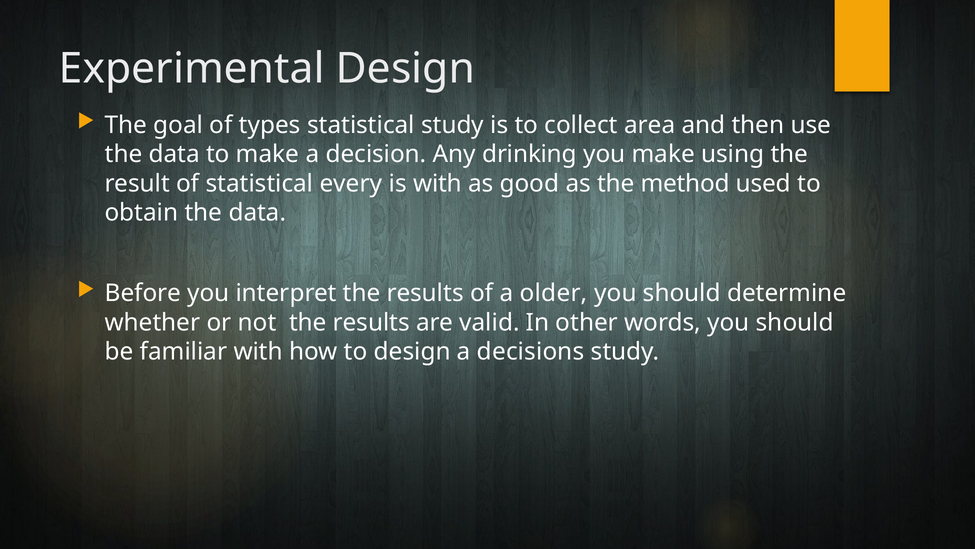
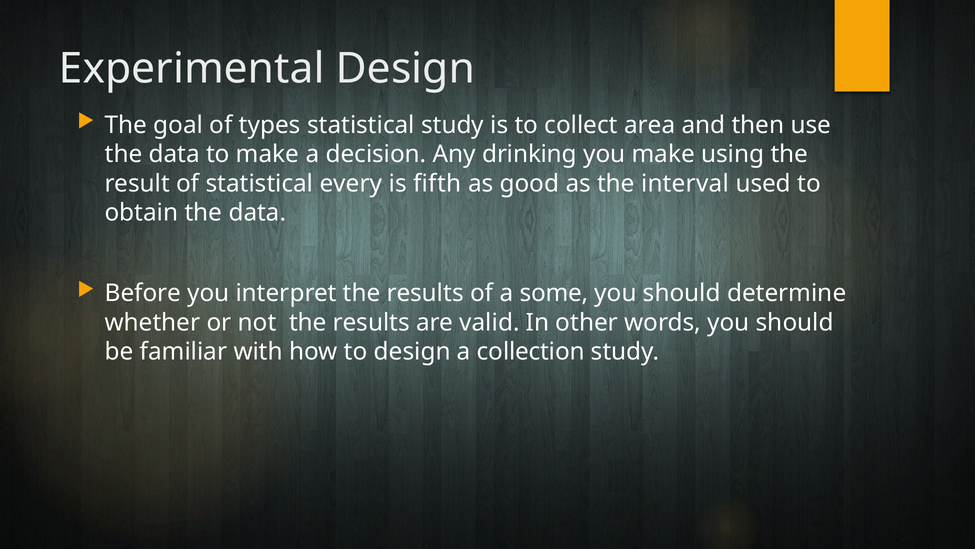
is with: with -> fifth
method: method -> interval
older: older -> some
decisions: decisions -> collection
